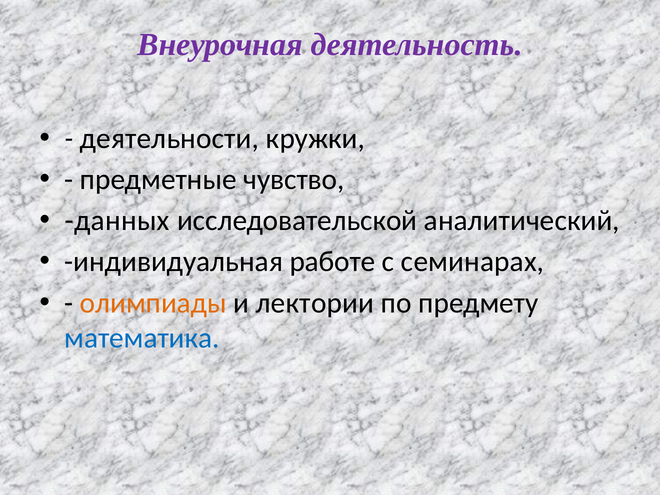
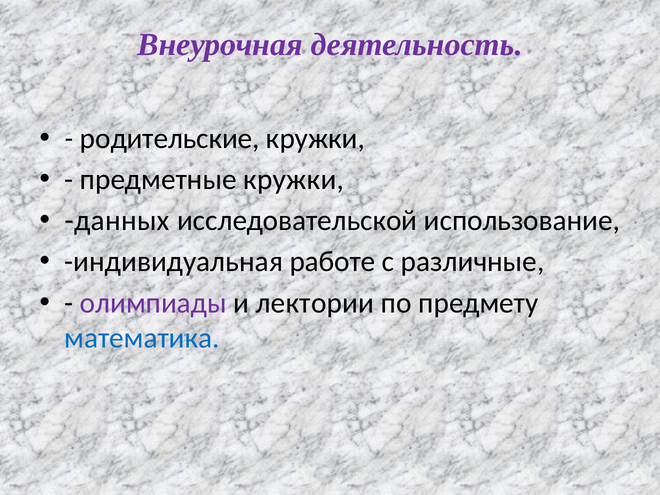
деятельности: деятельности -> родительские
предметные чувство: чувство -> кружки
аналитический: аналитический -> использование
семинарах: семинарах -> различные
олимпиады colour: orange -> purple
